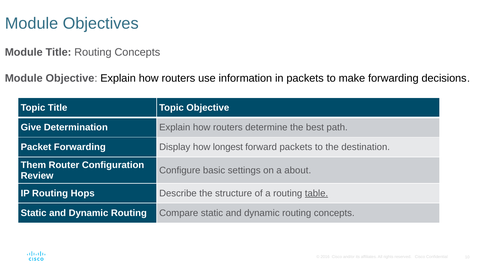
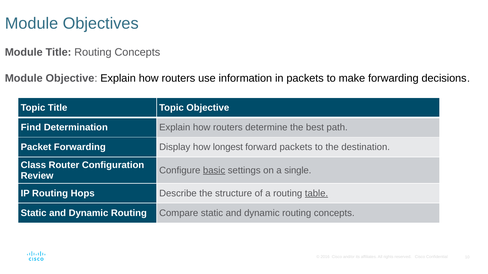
Give: Give -> Find
Them: Them -> Class
basic underline: none -> present
about: about -> single
